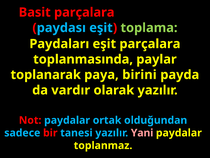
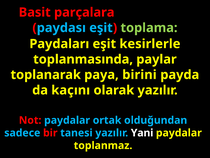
eşit parçalara: parçalara -> kesirlerle
vardır: vardır -> kaçını
Yani colour: pink -> white
